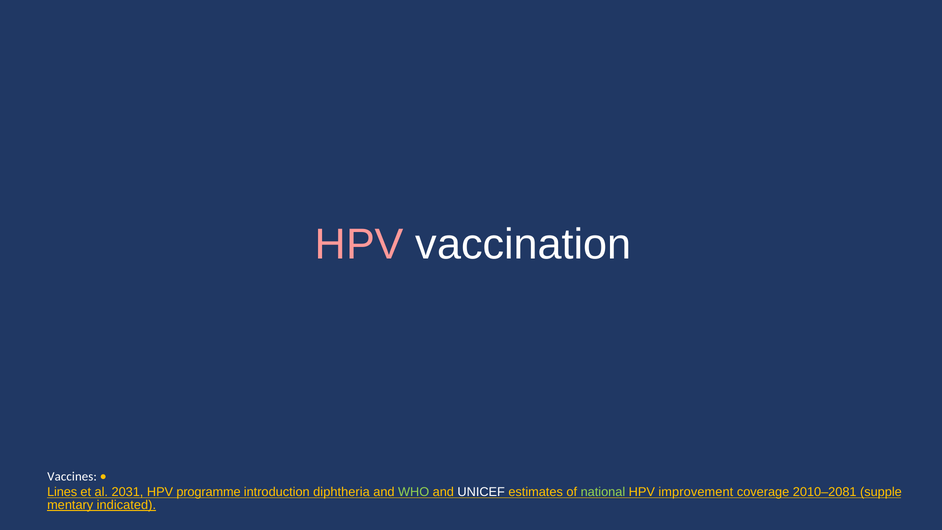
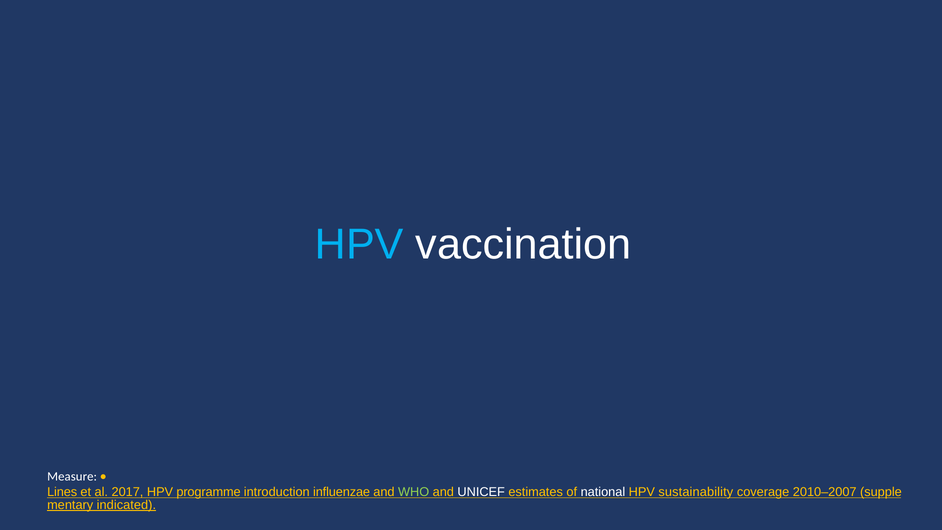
HPV at (359, 244) colour: pink -> light blue
Vaccines: Vaccines -> Measure
2031: 2031 -> 2017
diphtheria: diphtheria -> influenzae
national colour: light green -> white
improvement: improvement -> sustainability
2010–2081: 2010–2081 -> 2010–2007
